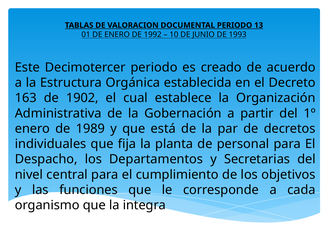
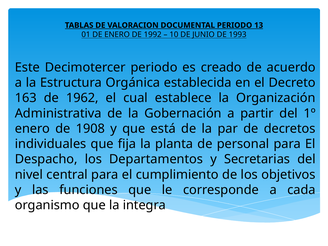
1902: 1902 -> 1962
1989: 1989 -> 1908
